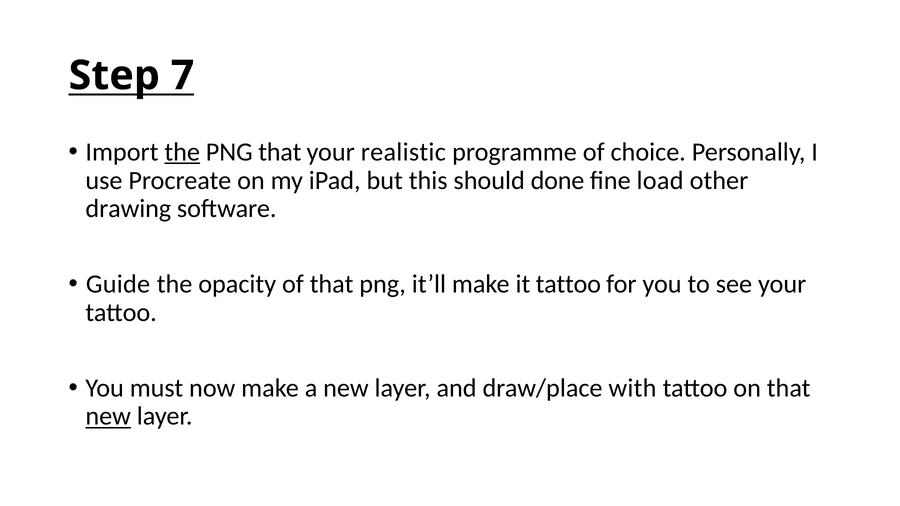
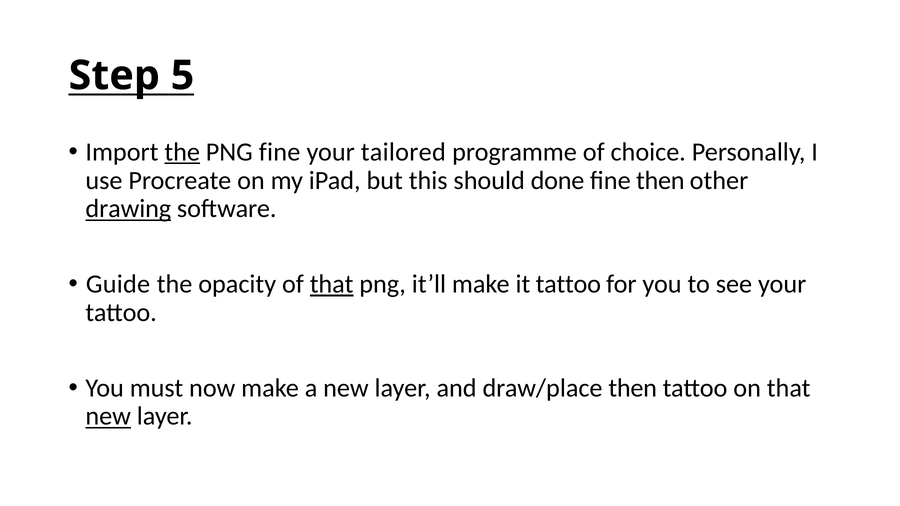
7: 7 -> 5
PNG that: that -> fine
realistic: realistic -> tailored
fine load: load -> then
drawing underline: none -> present
that at (332, 284) underline: none -> present
draw/place with: with -> then
